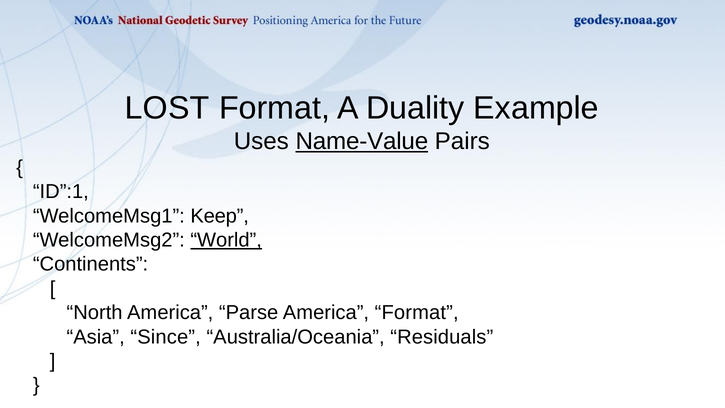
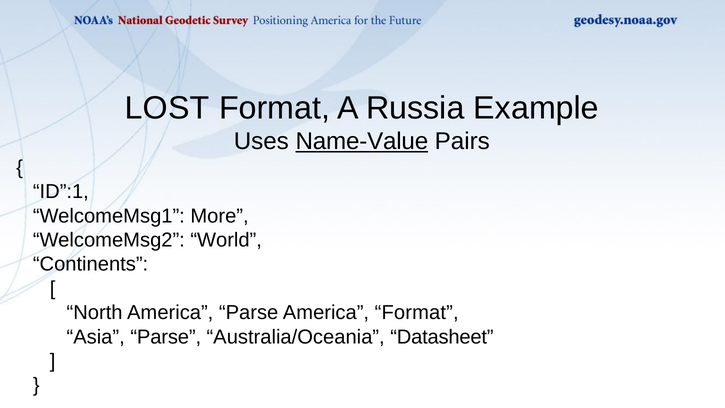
Duality: Duality -> Russia
Keep: Keep -> More
World underline: present -> none
Asia Since: Since -> Parse
Residuals: Residuals -> Datasheet
